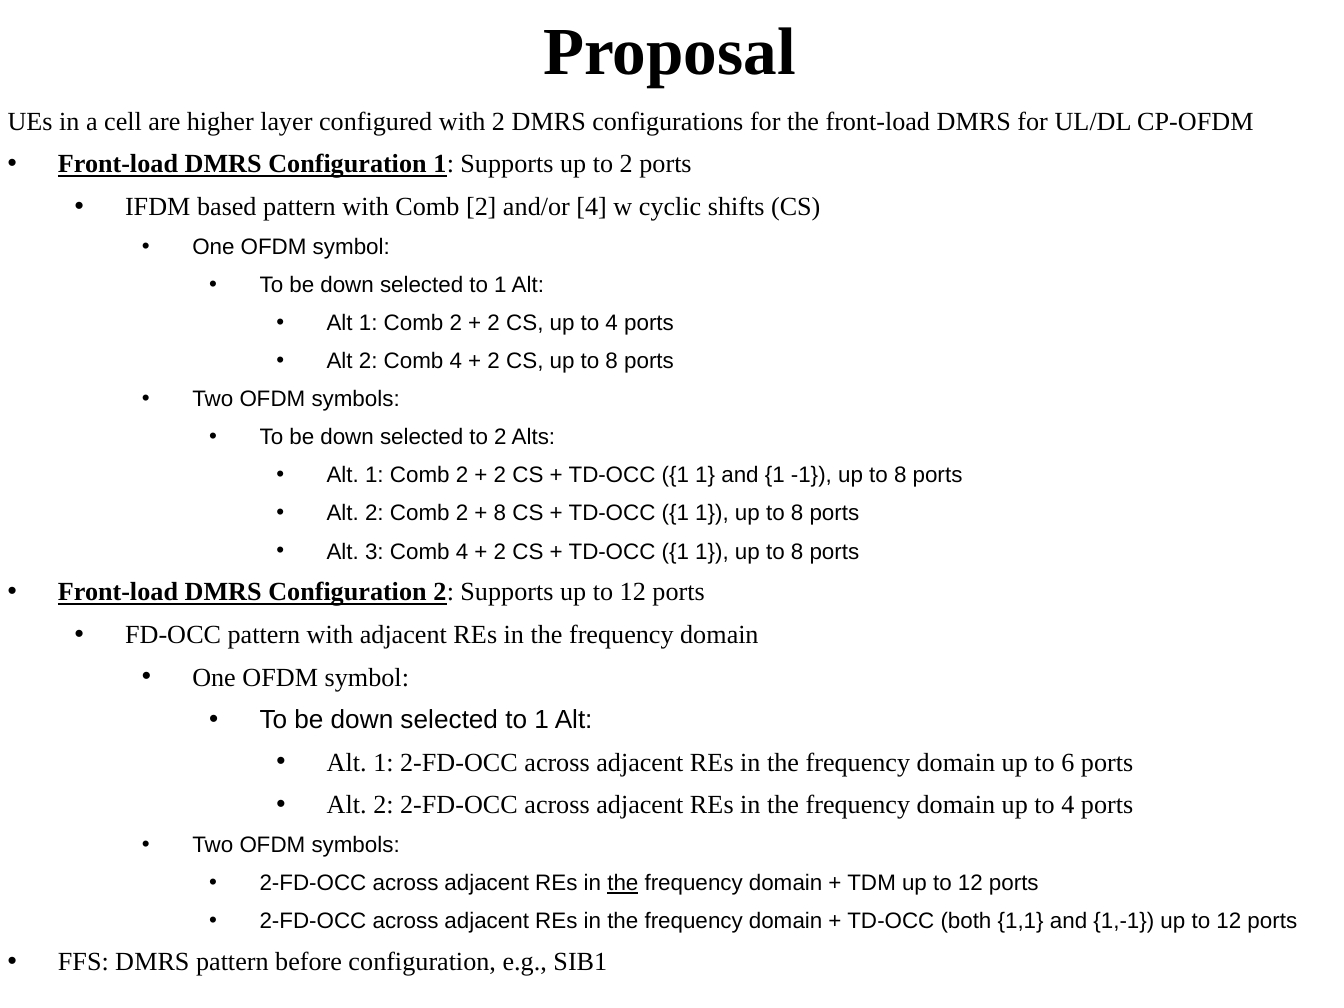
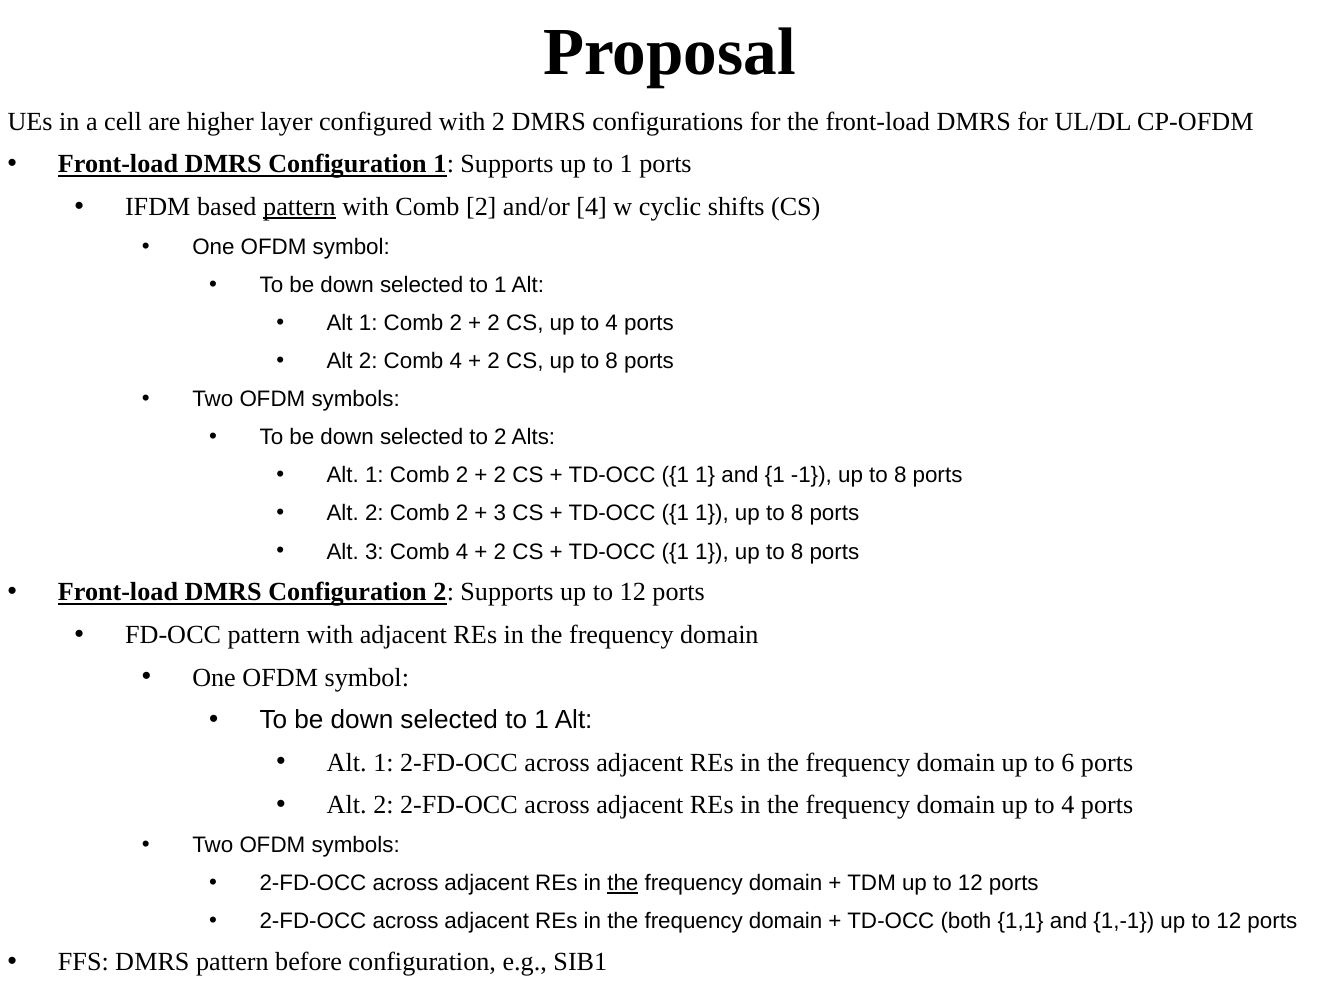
up to 2: 2 -> 1
pattern at (299, 207) underline: none -> present
8 at (500, 514): 8 -> 3
